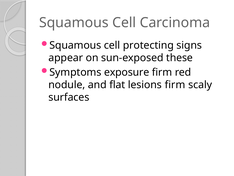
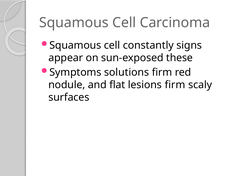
protecting: protecting -> constantly
exposure: exposure -> solutions
